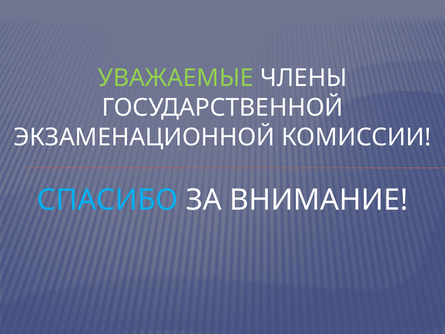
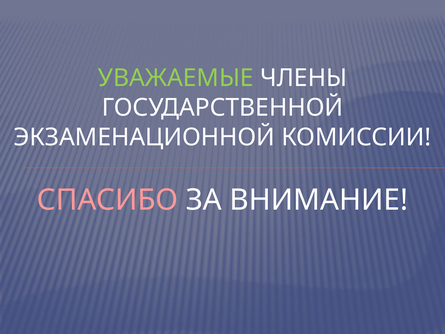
СПАСИБО colour: light blue -> pink
